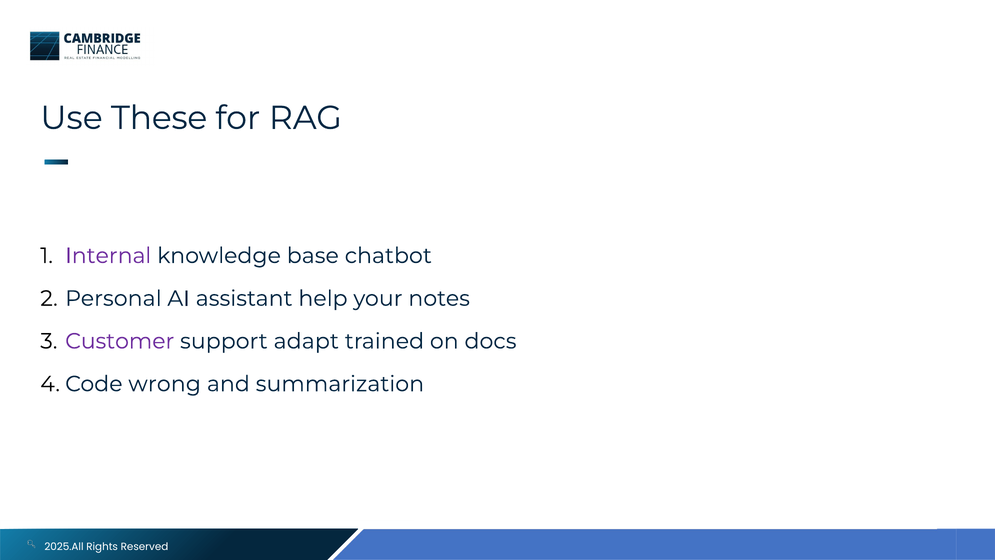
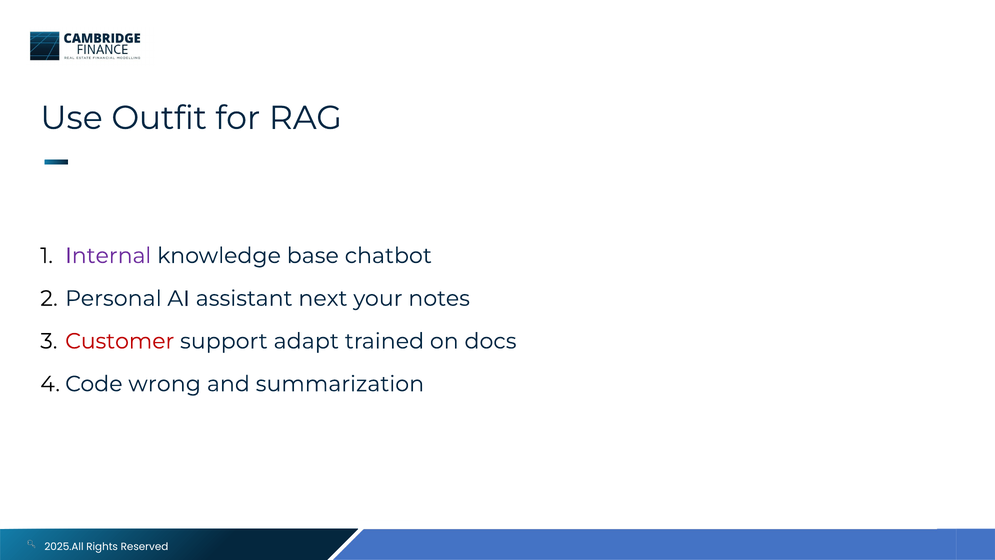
These: These -> Outfit
help: help -> next
Customer colour: purple -> red
